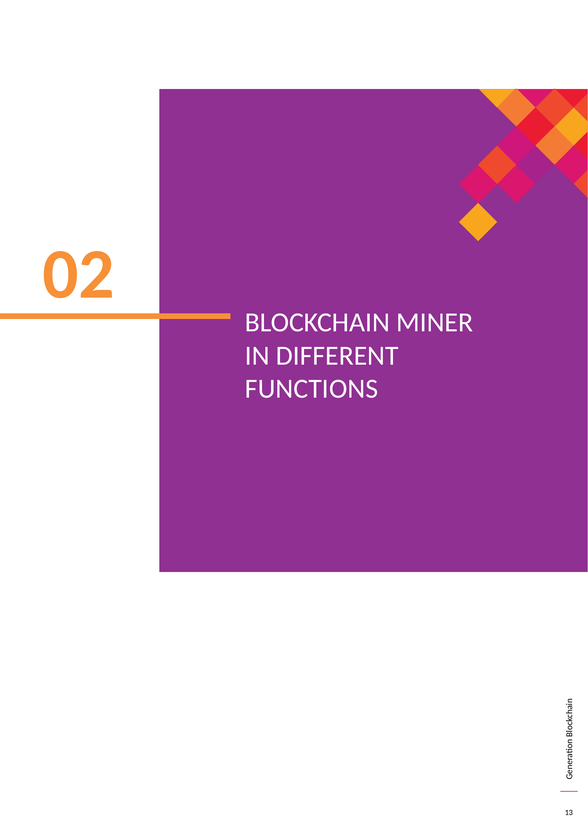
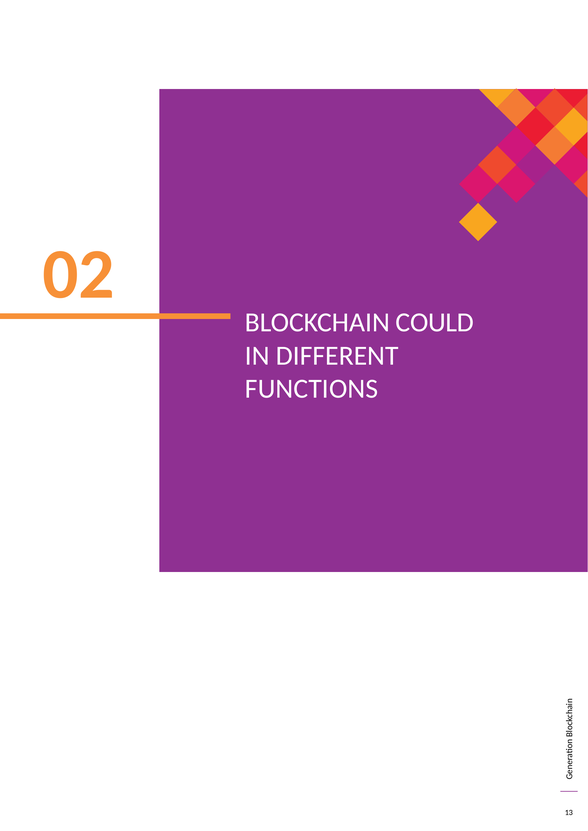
MINER: MINER -> COULD
